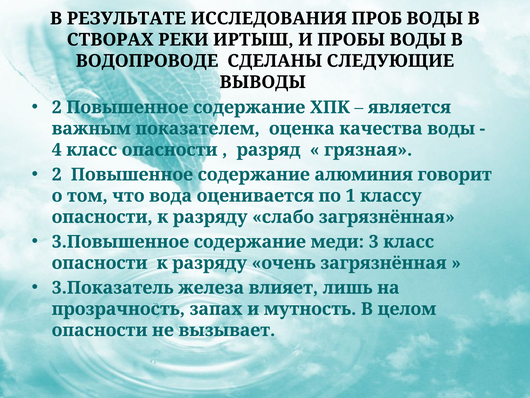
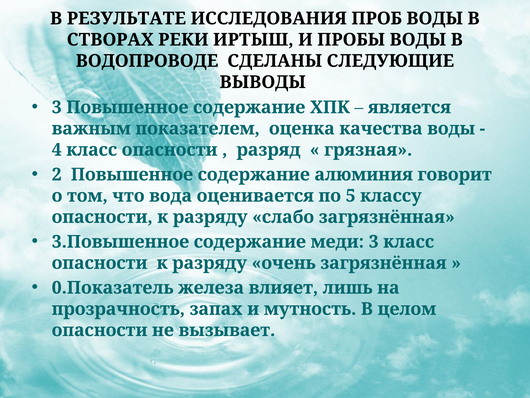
2 at (57, 107): 2 -> 3
1: 1 -> 5
3.Показатель: 3.Показатель -> 0.Показатель
